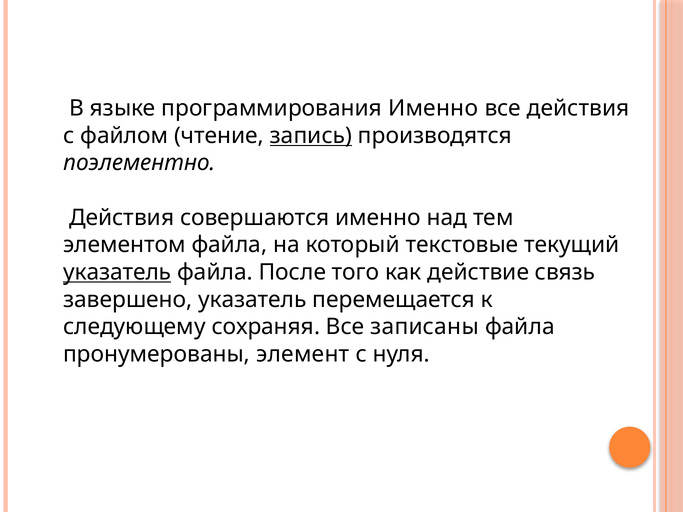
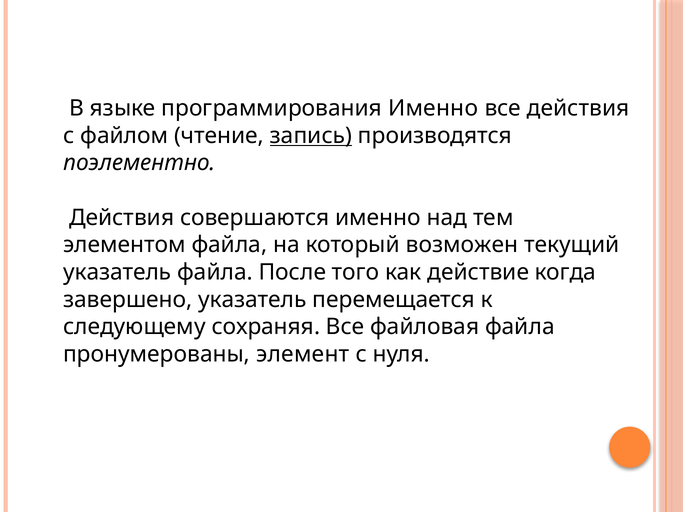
текстовые: текстовые -> возможен
указатель at (117, 272) underline: present -> none
связь: связь -> когда
записаны: записаны -> файловая
